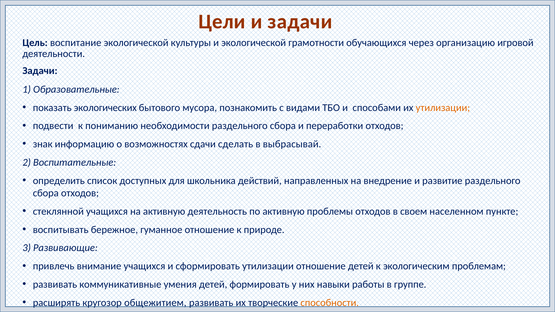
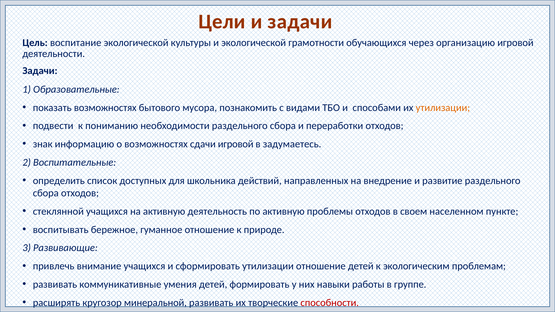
показать экологических: экологических -> возможностях
сдачи сделать: сделать -> игровой
выбрасывай: выбрасывай -> задумаетесь
общежитием: общежитием -> минеральной
способности colour: orange -> red
